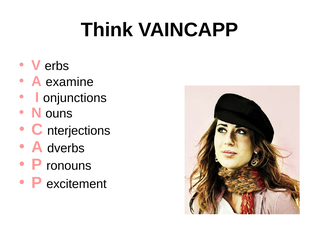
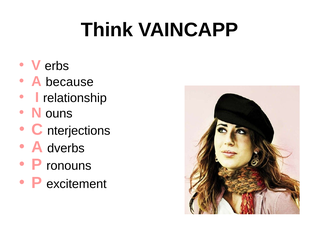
examine: examine -> because
onjunctions: onjunctions -> relationship
